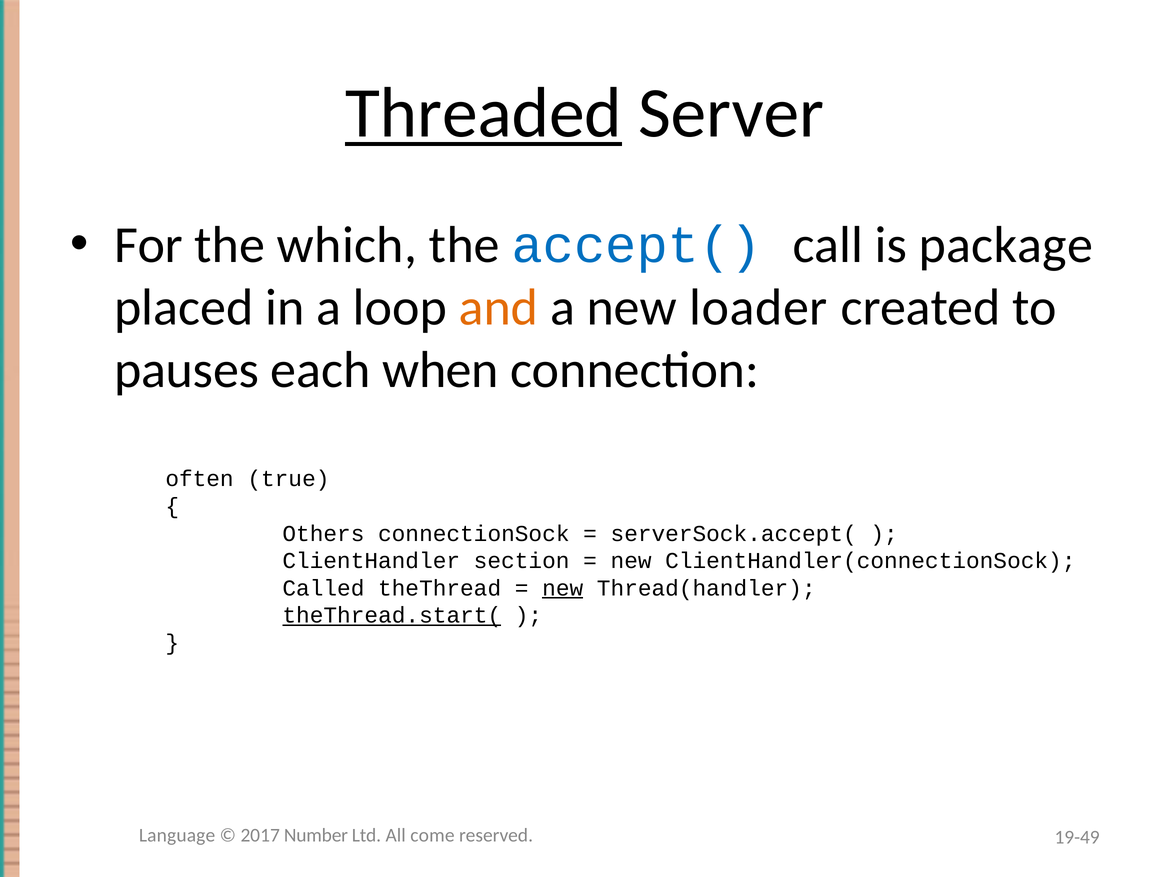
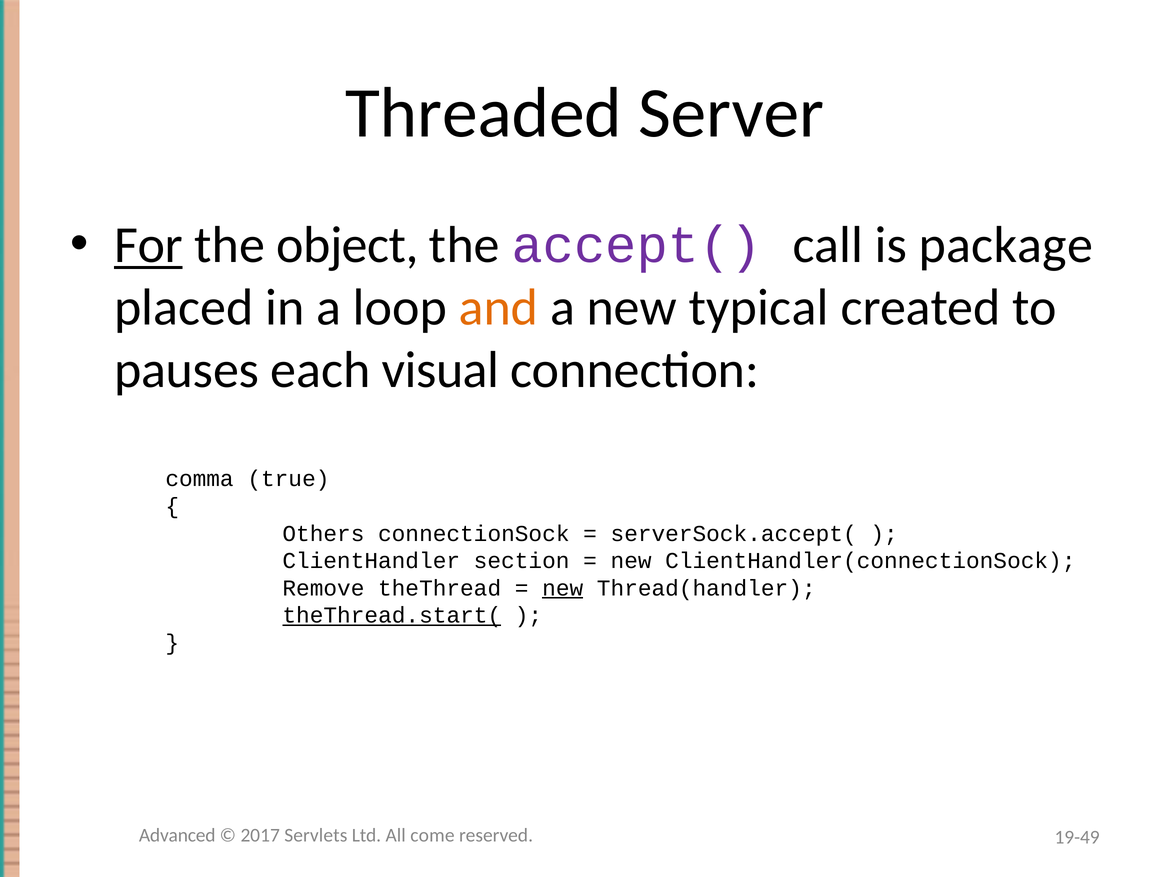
Threaded underline: present -> none
For underline: none -> present
which: which -> object
accept( colour: blue -> purple
loader: loader -> typical
when: when -> visual
often: often -> comma
Called: Called -> Remove
Language: Language -> Advanced
Number: Number -> Servlets
